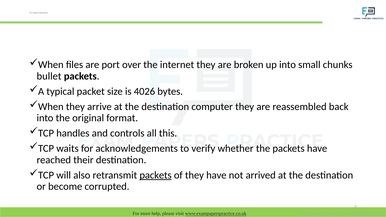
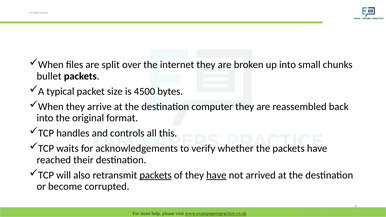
port: port -> split
4026: 4026 -> 4500
have at (216, 175) underline: none -> present
